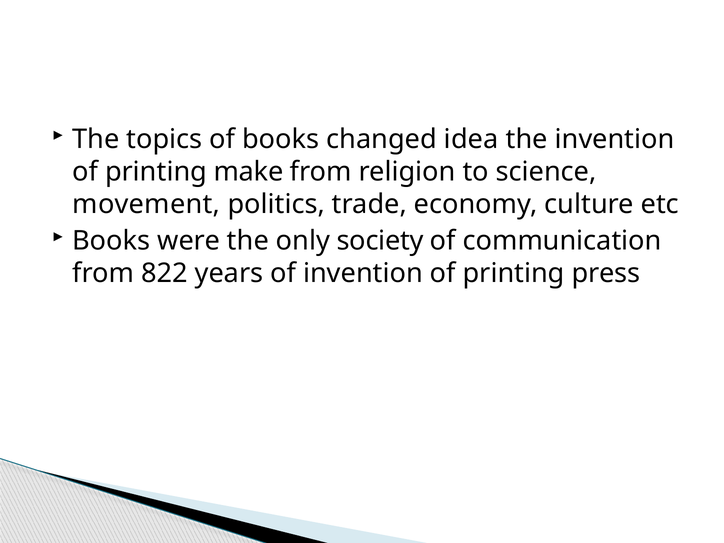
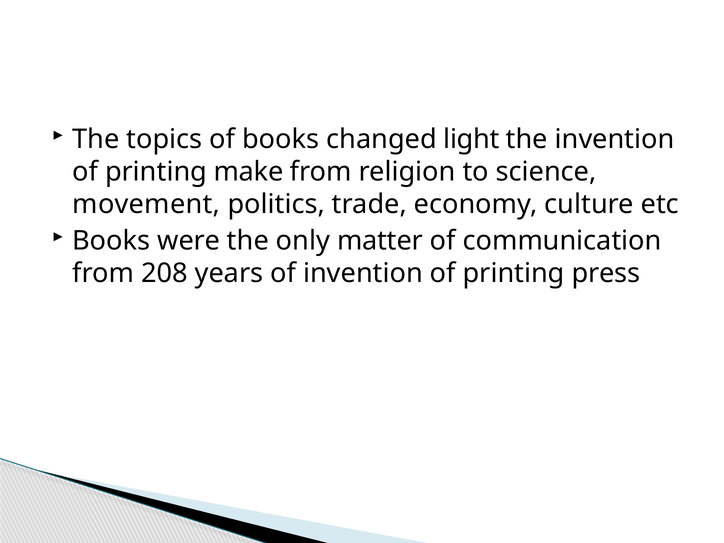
idea: idea -> light
society: society -> matter
822: 822 -> 208
